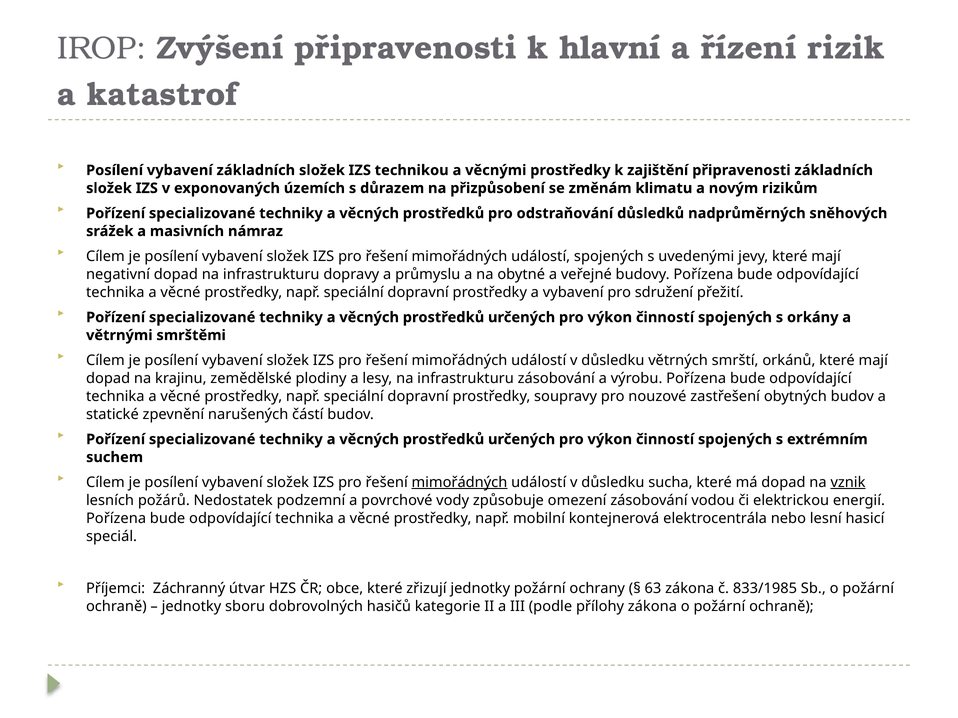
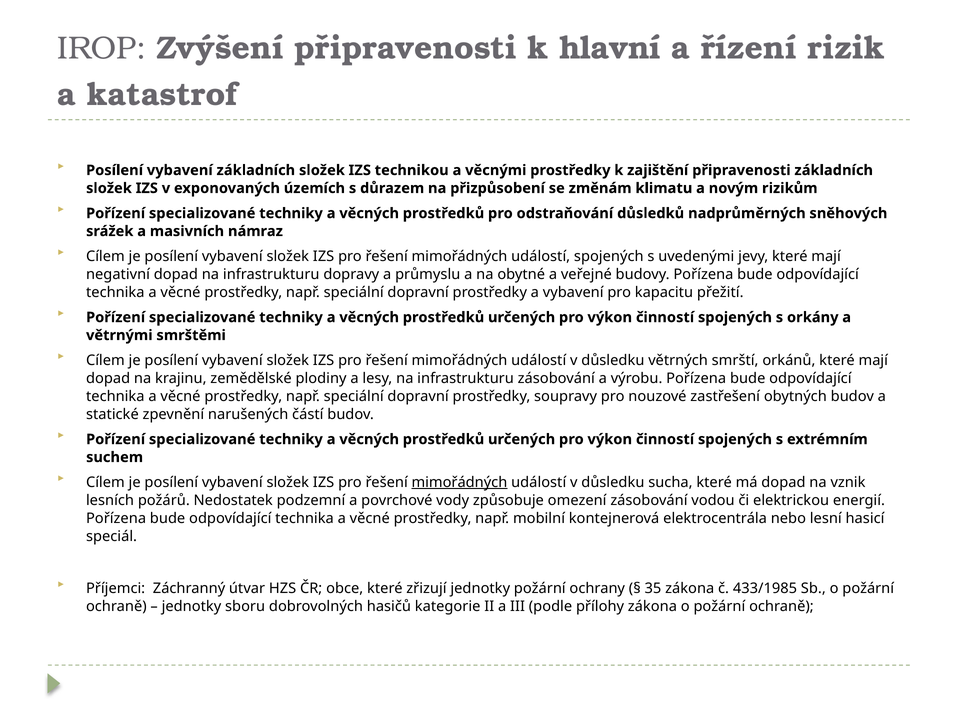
sdružení: sdružení -> kapacitu
vznik underline: present -> none
63: 63 -> 35
833/1985: 833/1985 -> 433/1985
